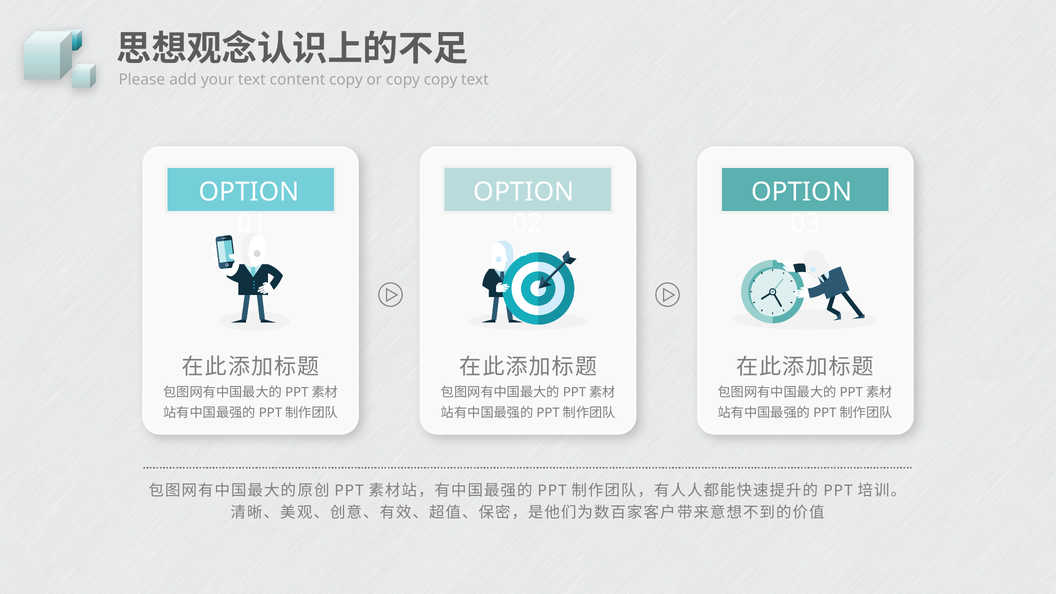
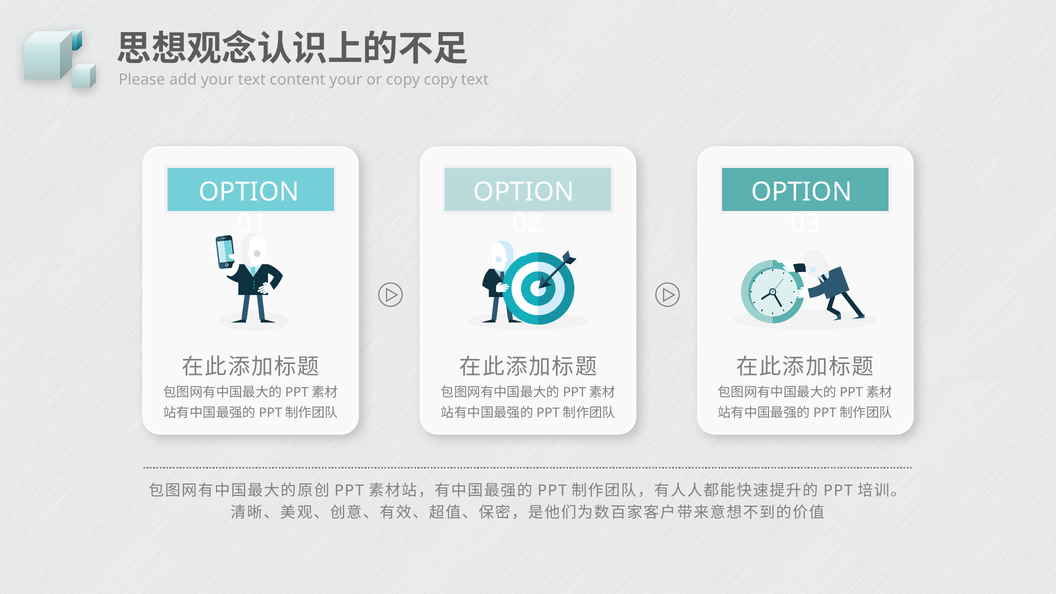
content copy: copy -> your
